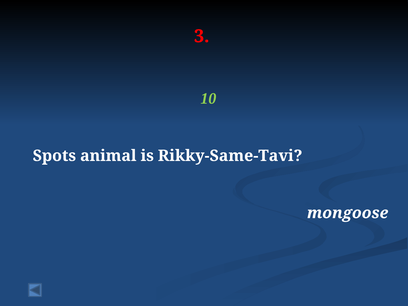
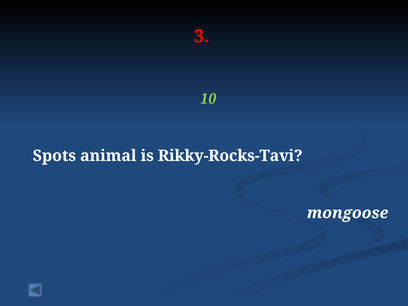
Rikky-Same-Tavi: Rikky-Same-Tavi -> Rikky-Rocks-Tavi
